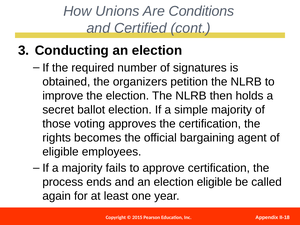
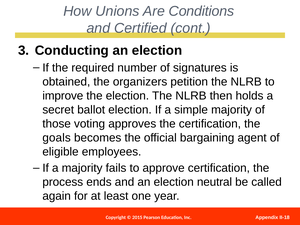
rights: rights -> goals
election eligible: eligible -> neutral
